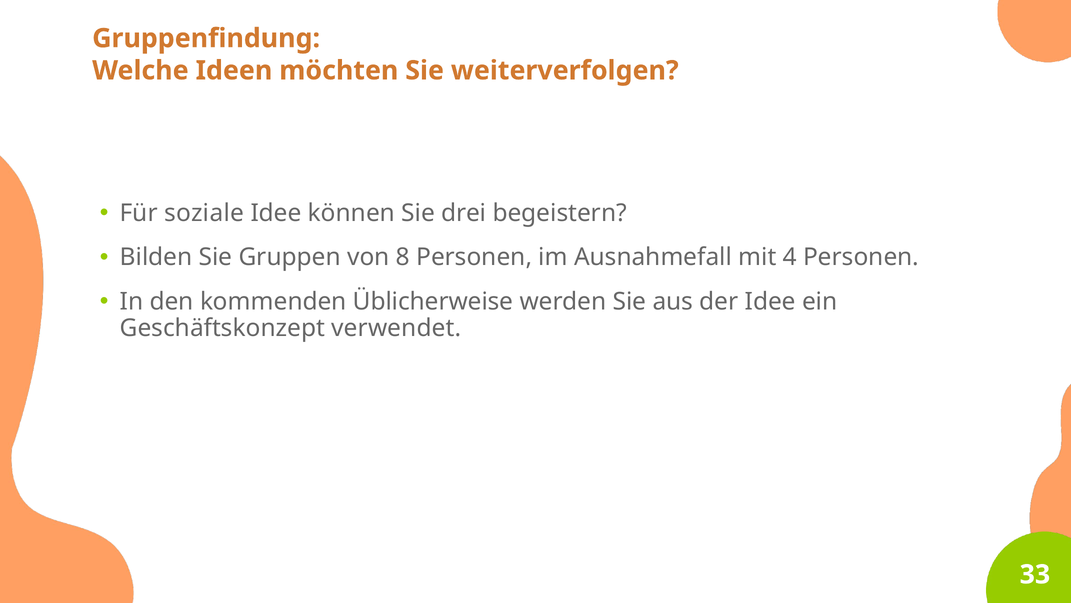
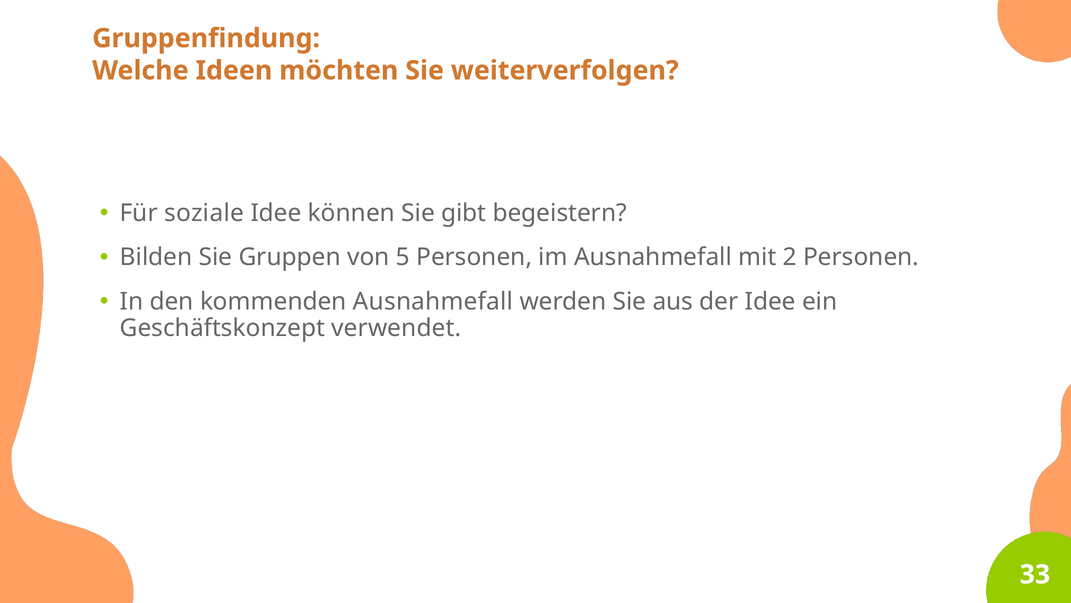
drei: drei -> gibt
8: 8 -> 5
4: 4 -> 2
kommenden Üblicherweise: Üblicherweise -> Ausnahmefall
